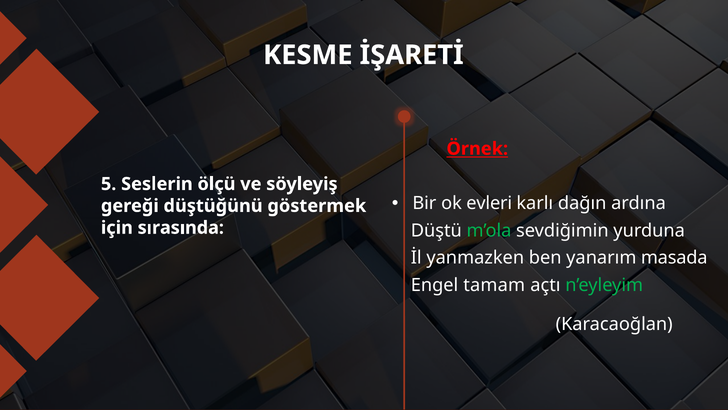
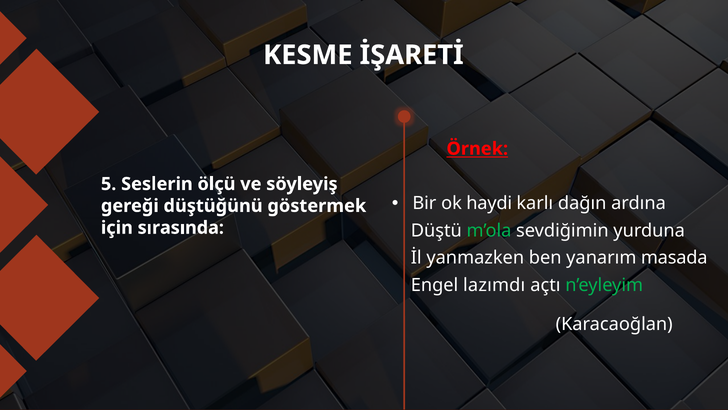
evleri: evleri -> haydi
tamam: tamam -> lazımdı
